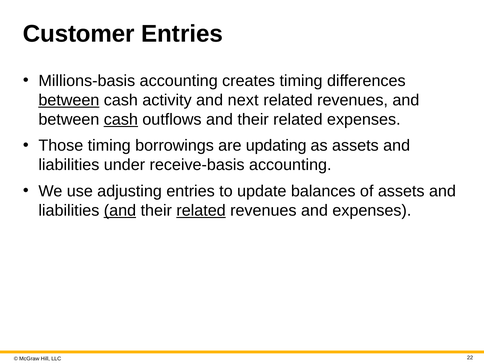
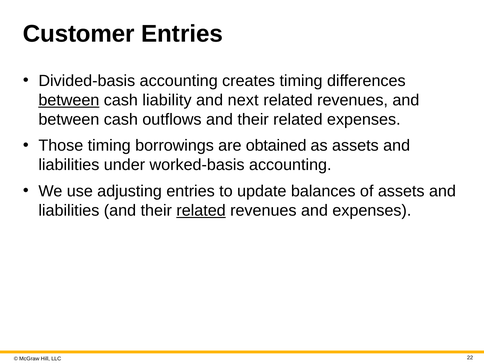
Millions-basis: Millions-basis -> Divided-basis
activity: activity -> liability
cash at (121, 120) underline: present -> none
updating: updating -> obtained
receive-basis: receive-basis -> worked-basis
and at (120, 210) underline: present -> none
